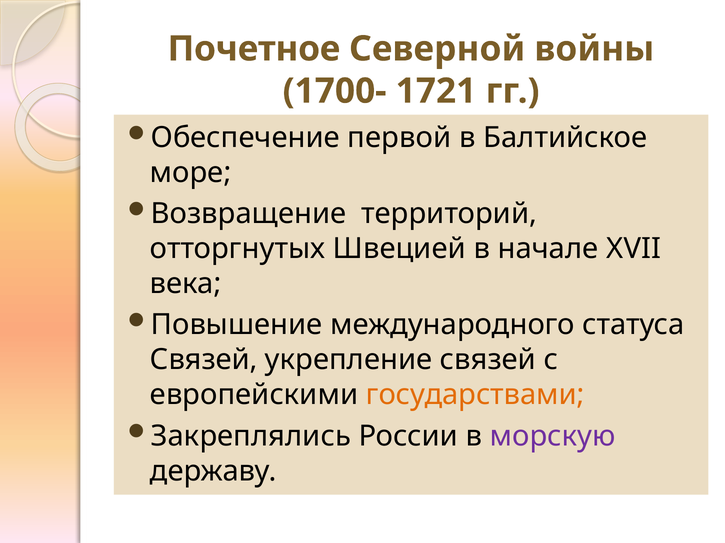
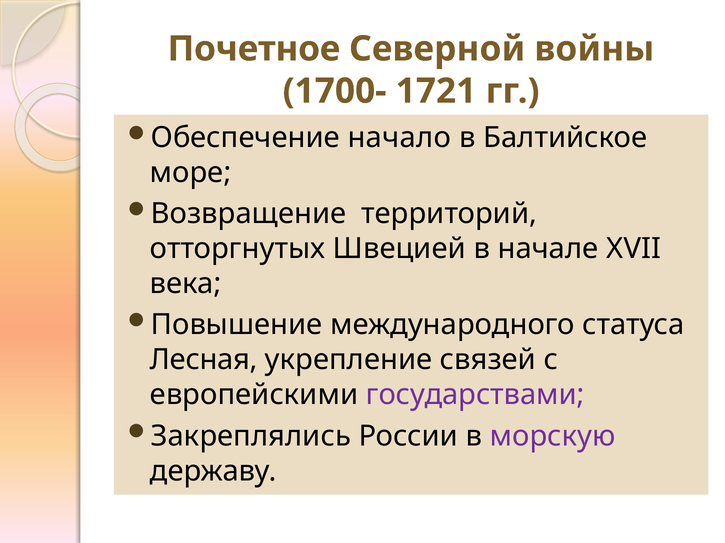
первой: первой -> начало
Связей at (204, 360): Связей -> Лесная
государствами colour: orange -> purple
